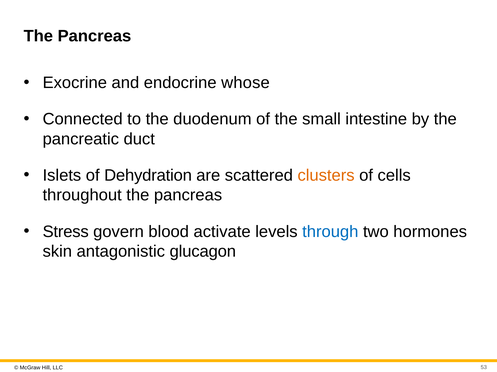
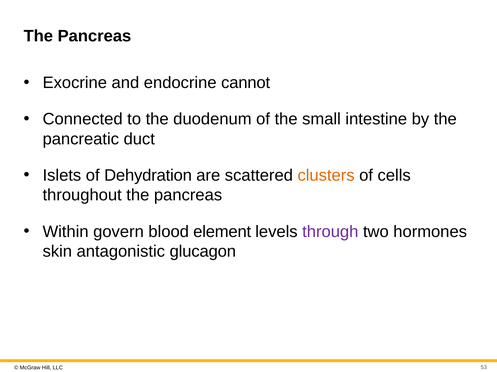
whose: whose -> cannot
Stress: Stress -> Within
activate: activate -> element
through colour: blue -> purple
